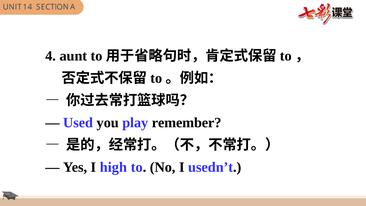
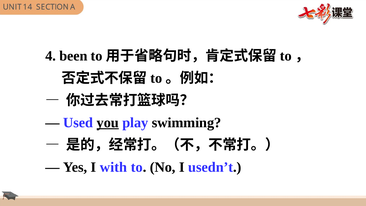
aunt: aunt -> been
you underline: none -> present
remember: remember -> swimming
high: high -> with
